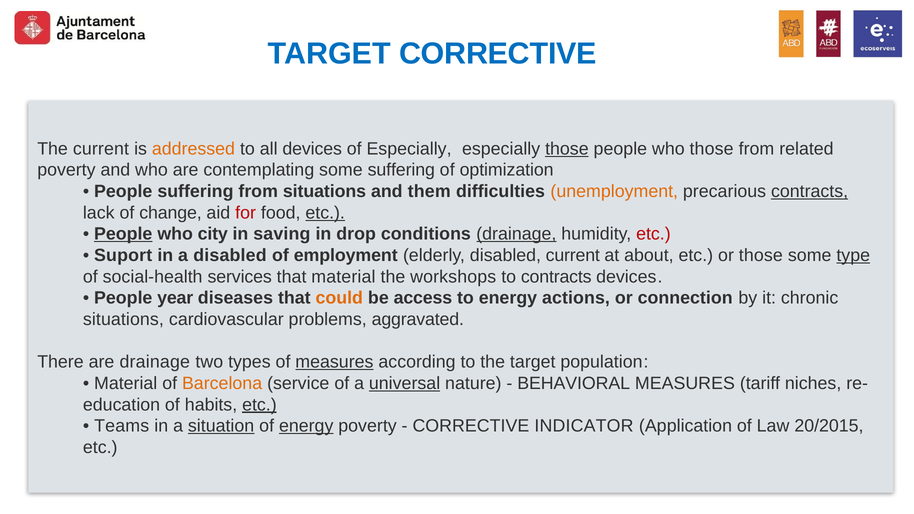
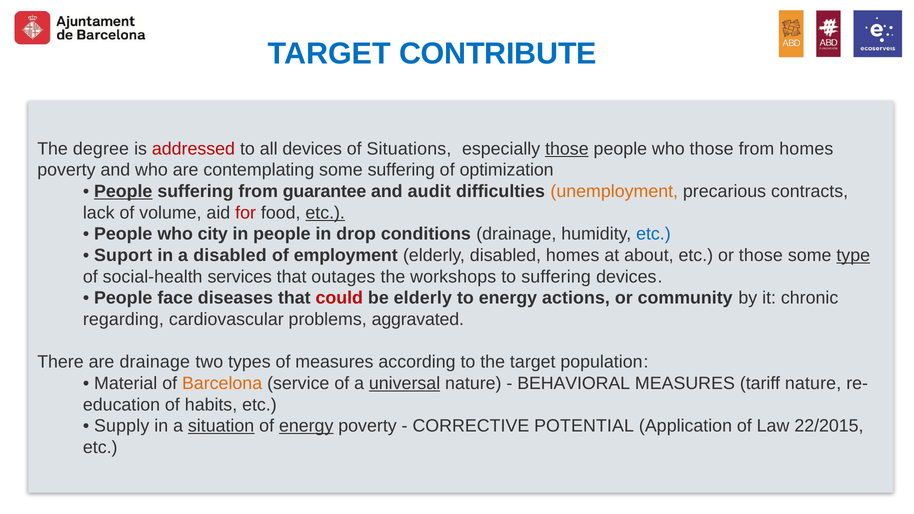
TARGET CORRECTIVE: CORRECTIVE -> CONTRIBUTE
The current: current -> degree
addressed colour: orange -> red
of Especially: Especially -> Situations
from related: related -> homes
People at (123, 191) underline: none -> present
from situations: situations -> guarantee
them: them -> audit
contracts at (810, 191) underline: present -> none
change: change -> volume
People at (123, 234) underline: present -> none
in saving: saving -> people
drainage at (516, 234) underline: present -> none
etc at (653, 234) colour: red -> blue
disabled current: current -> homes
that material: material -> outages
to contracts: contracts -> suffering
year: year -> face
could colour: orange -> red
be access: access -> elderly
connection: connection -> community
situations at (123, 319): situations -> regarding
measures at (334, 362) underline: present -> none
tariff niches: niches -> nature
etc at (259, 405) underline: present -> none
Teams: Teams -> Supply
INDICATOR: INDICATOR -> POTENTIAL
20/2015: 20/2015 -> 22/2015
